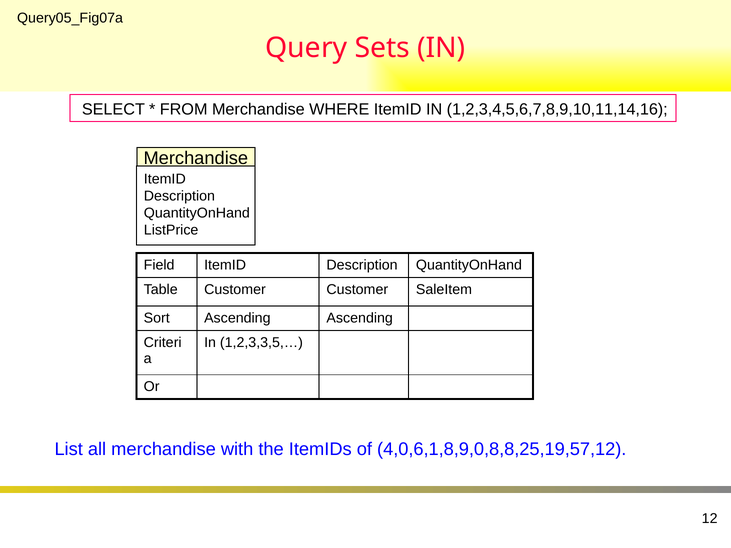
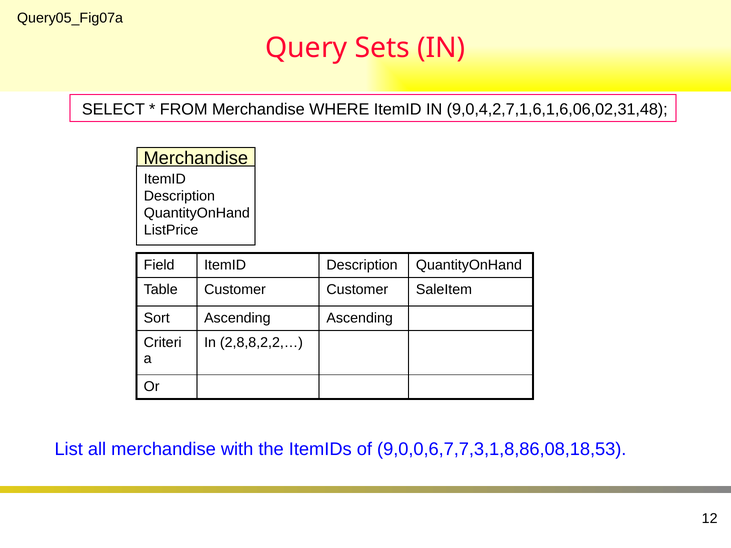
1,2,3,4,5,6,7,8,9,10,11,14,16: 1,2,3,4,5,6,7,8,9,10,11,14,16 -> 9,0,4,2,7,1,6,1,6,06,02,31,48
1,2,3,3,5,…: 1,2,3,3,5,… -> 2,8,8,2,2,…
4,0,6,1,8,9,0,8,8,25,19,57,12: 4,0,6,1,8,9,0,8,8,25,19,57,12 -> 9,0,0,6,7,7,3,1,8,86,08,18,53
